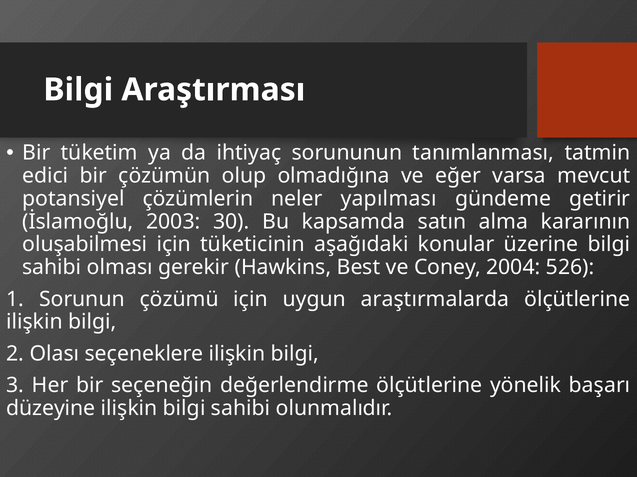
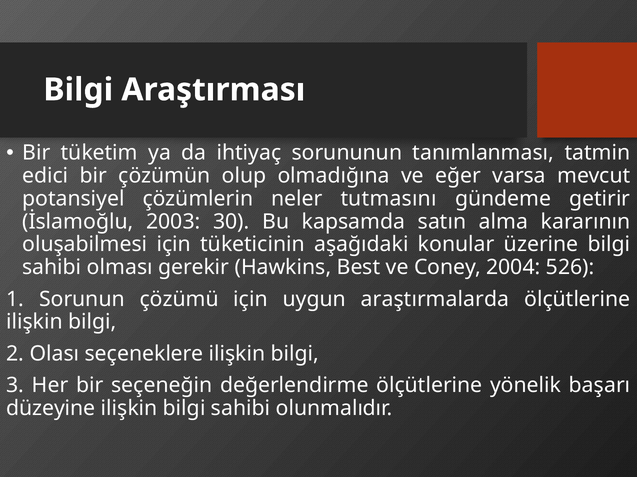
yapılması: yapılması -> tutmasını
